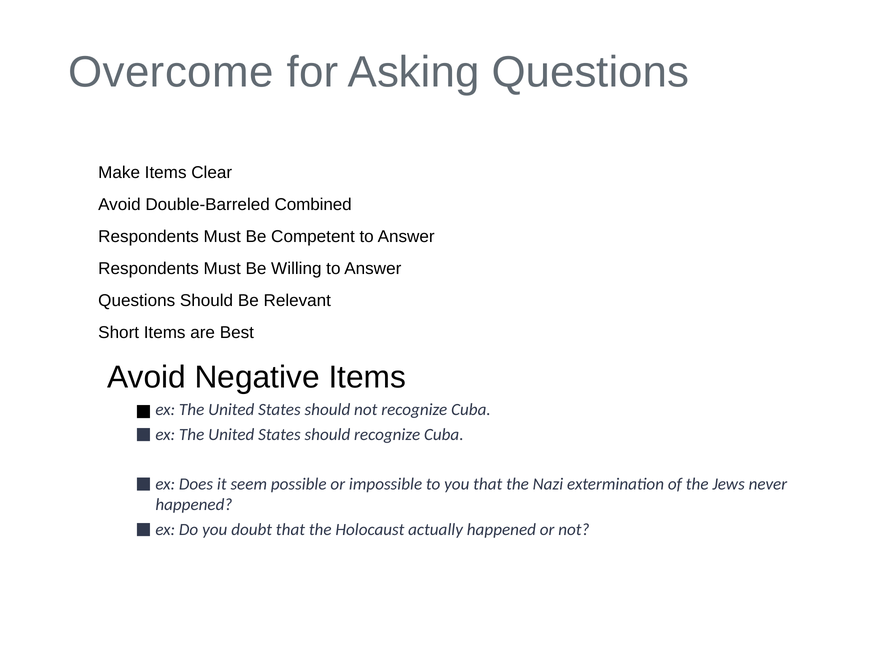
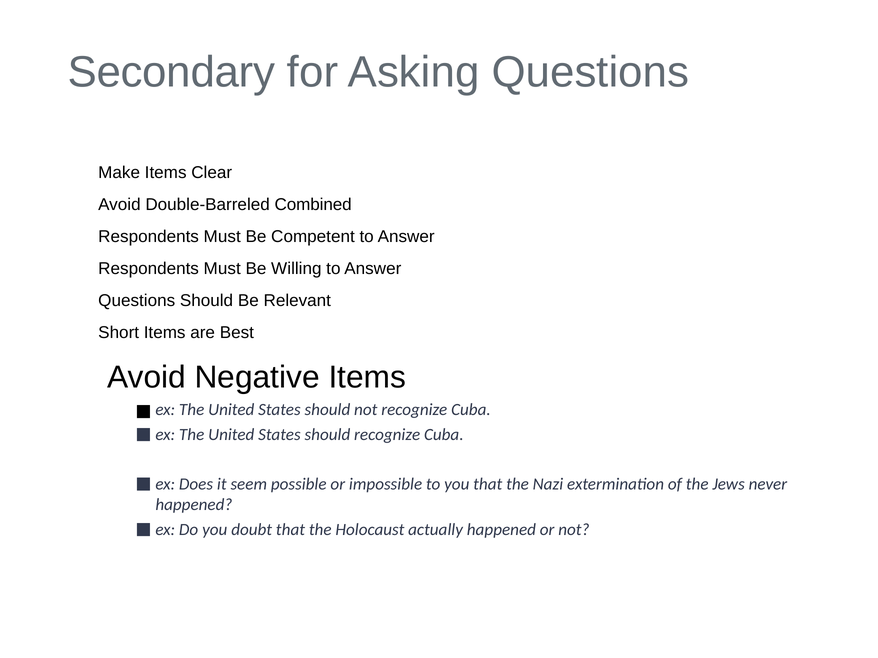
Overcome: Overcome -> Secondary
